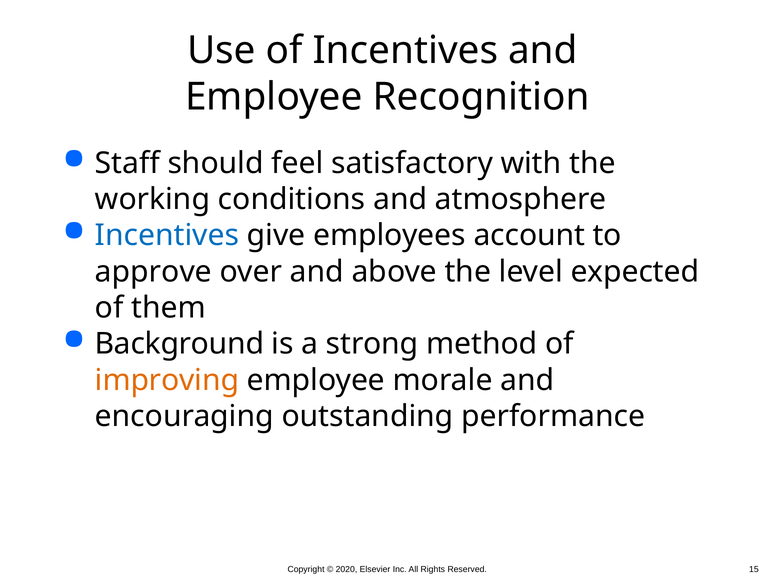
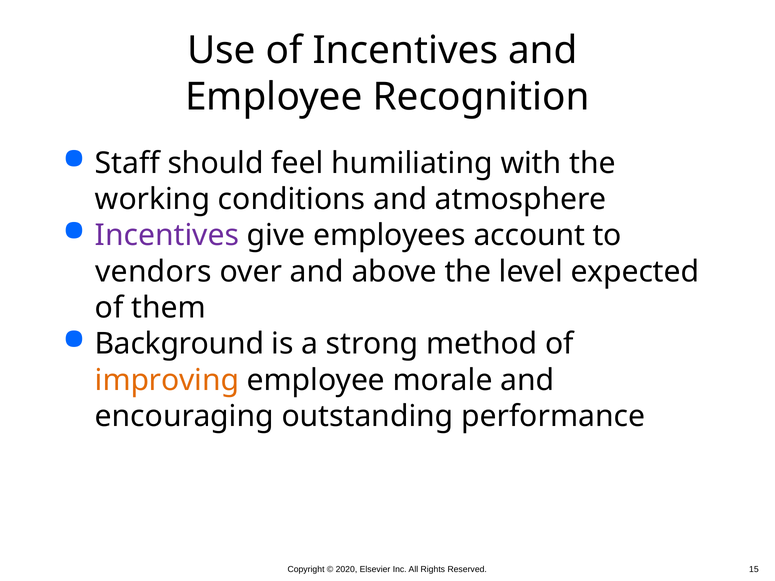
satisfactory: satisfactory -> humiliating
Incentives at (167, 236) colour: blue -> purple
approve: approve -> vendors
